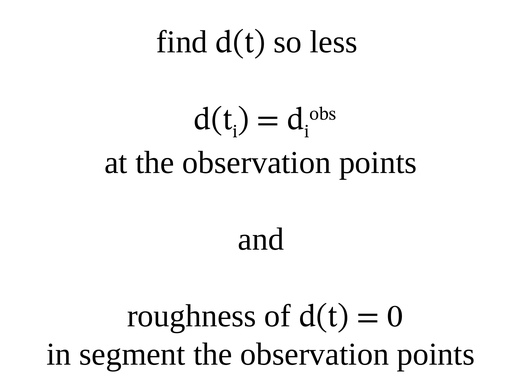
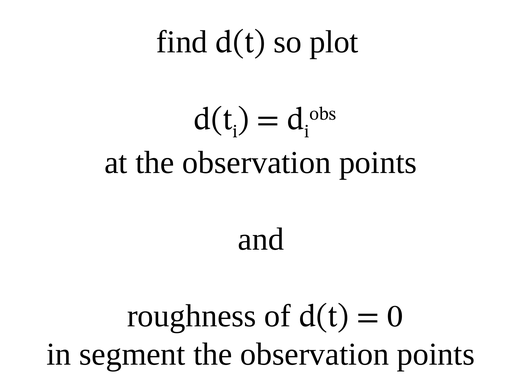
less: less -> plot
